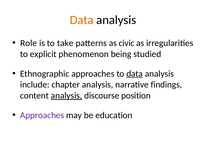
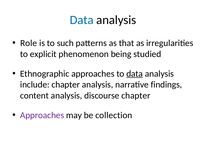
Data at (82, 20) colour: orange -> blue
take: take -> such
civic: civic -> that
analysis at (66, 96) underline: present -> none
discourse position: position -> chapter
education: education -> collection
